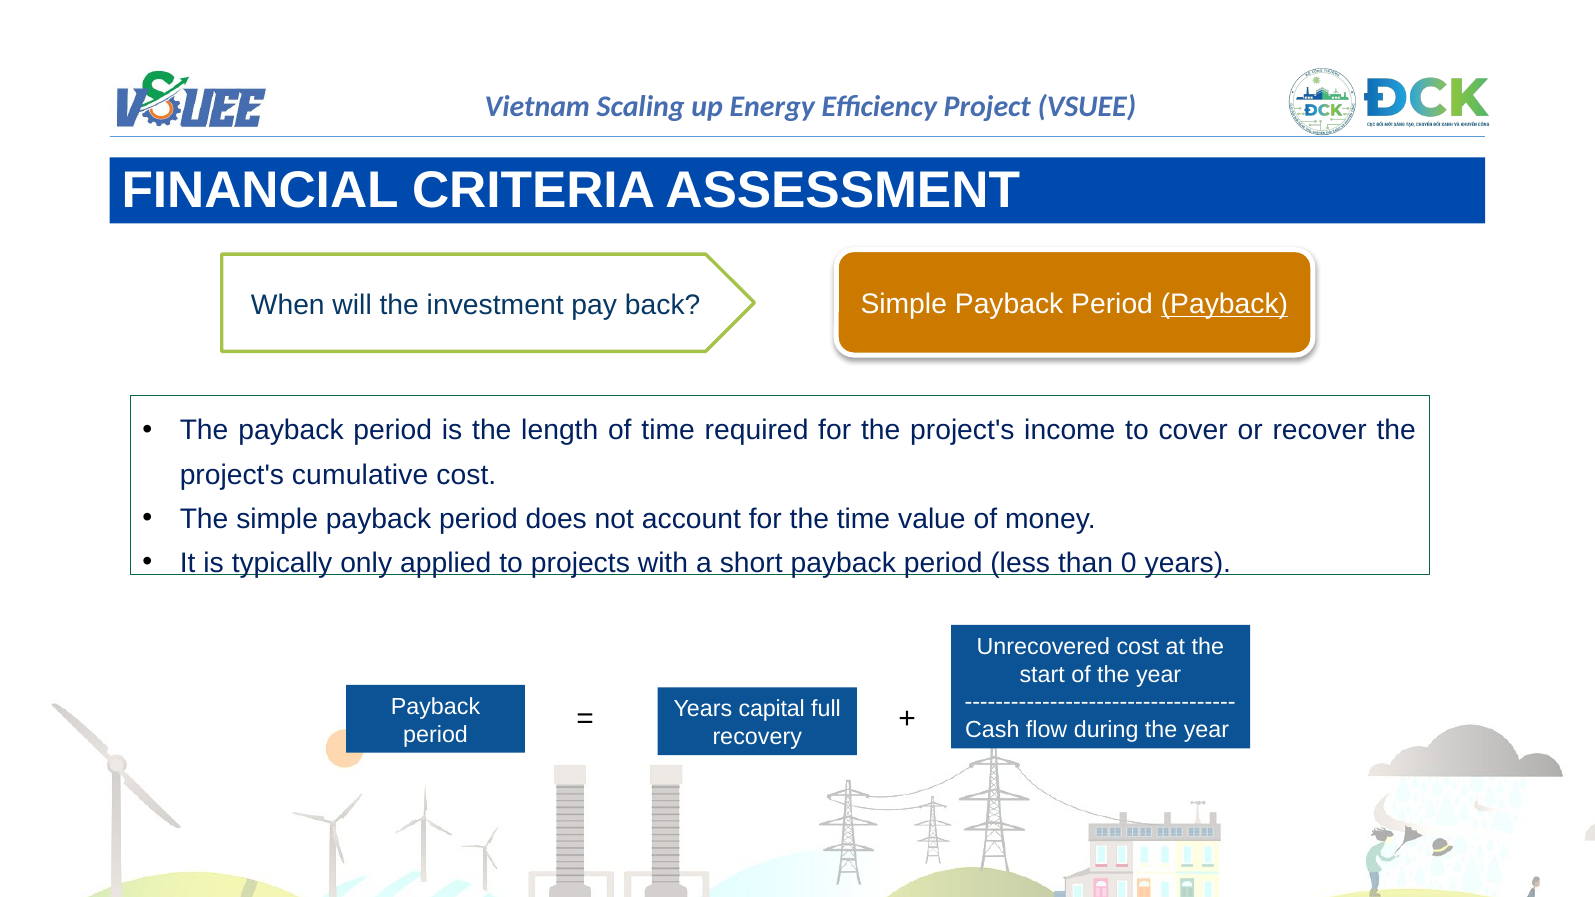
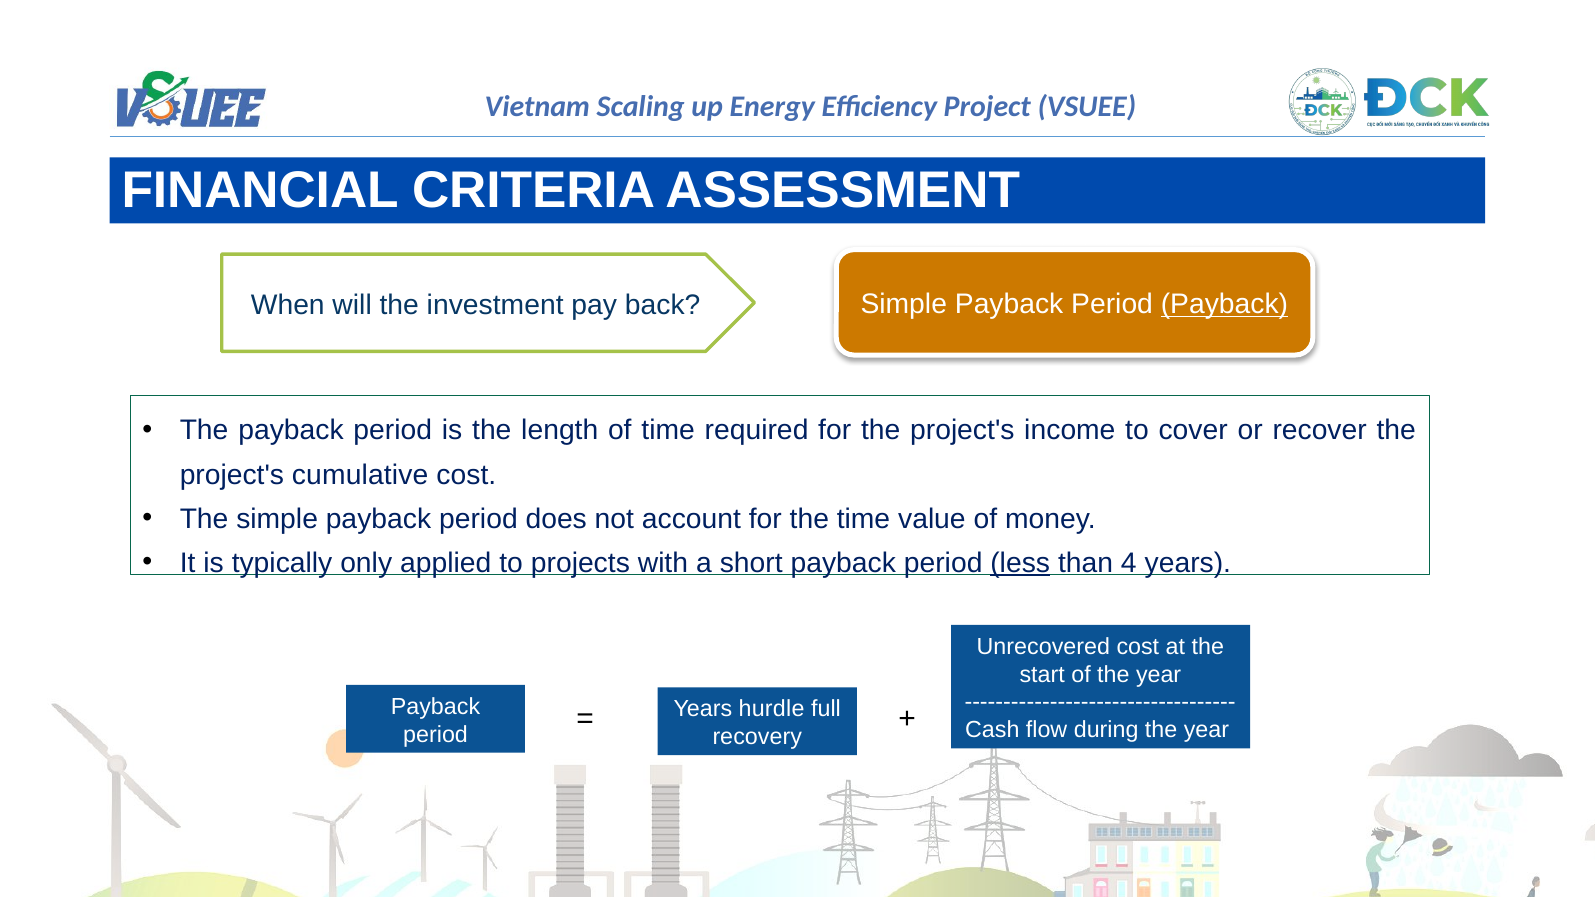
less underline: none -> present
0: 0 -> 4
capital: capital -> hurdle
